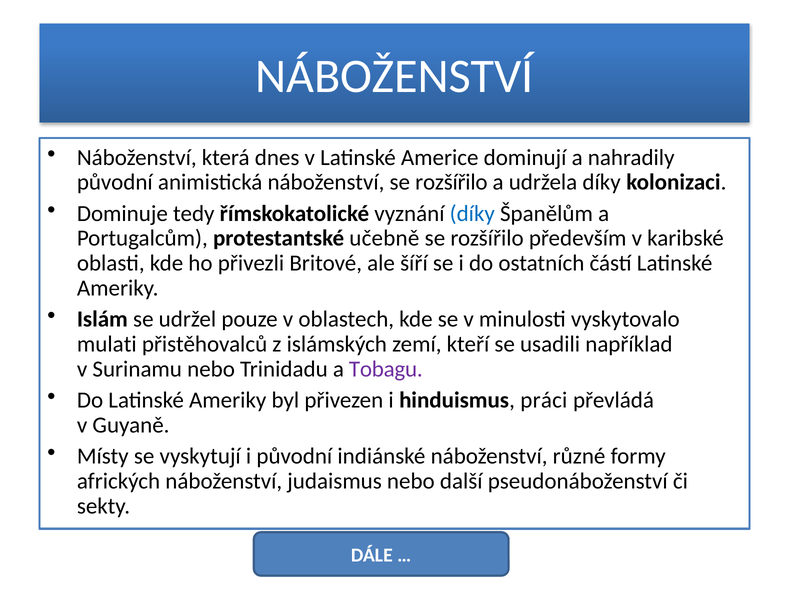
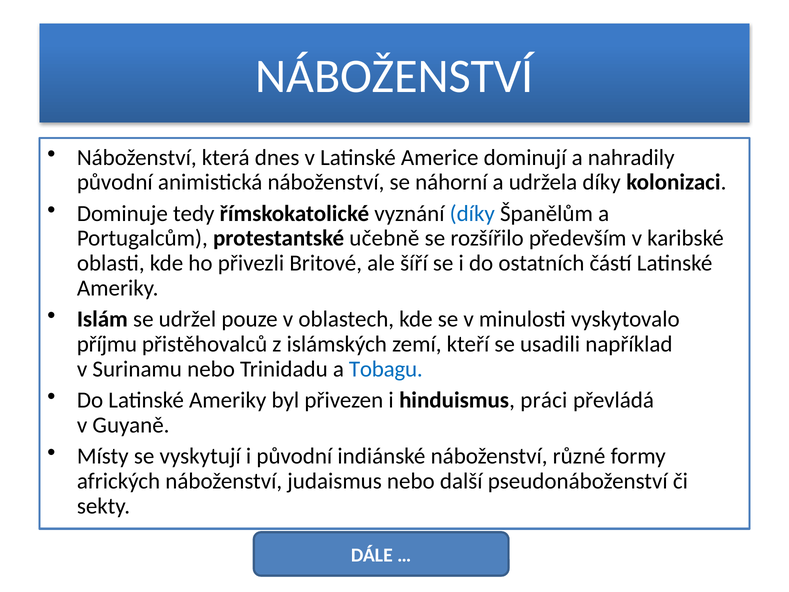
náboženství se rozšířilo: rozšířilo -> náhorní
mulati: mulati -> příjmu
Tobagu colour: purple -> blue
